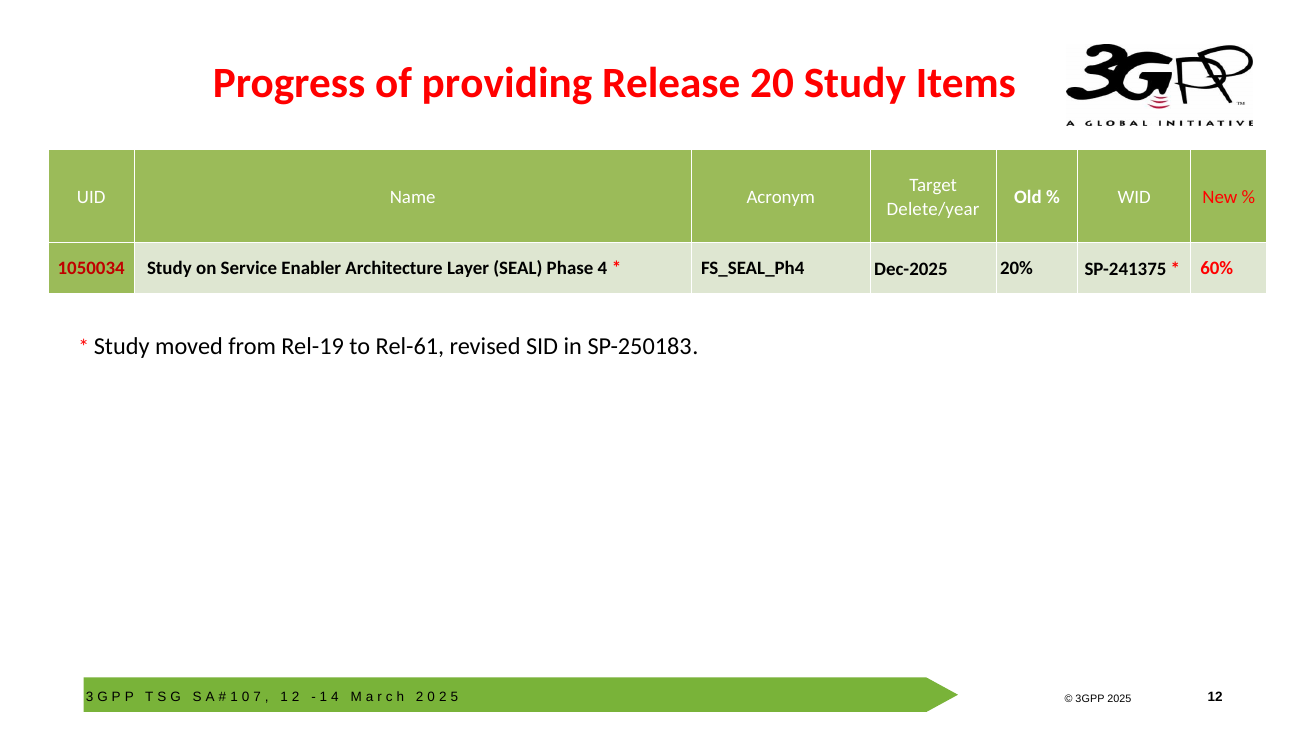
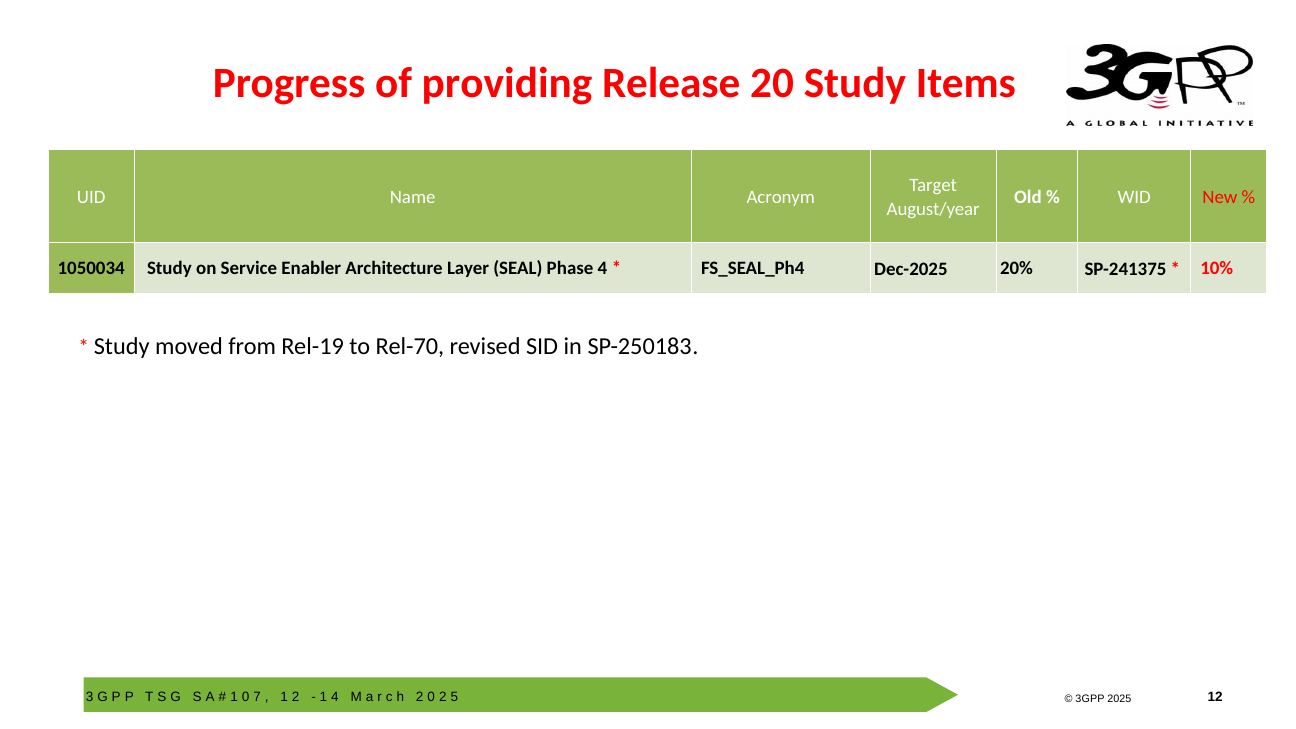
Delete/year: Delete/year -> August/year
1050034 colour: red -> black
60%: 60% -> 10%
Rel-61: Rel-61 -> Rel-70
